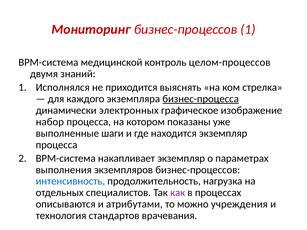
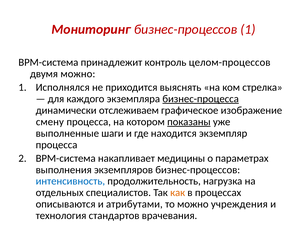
медицинской: медицинской -> принадлежит
двумя знаний: знаний -> можно
электронных: электронных -> отслеживаем
набор: набор -> смену
показаны underline: none -> present
накапливает экземпляр: экземпляр -> медицины
как colour: purple -> orange
